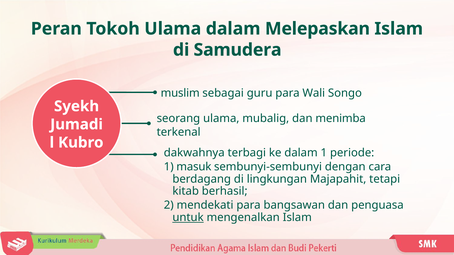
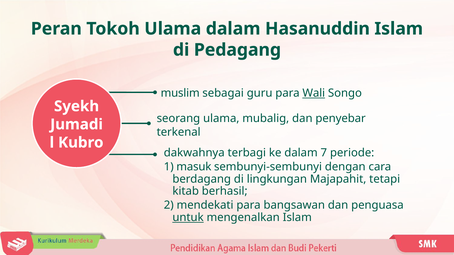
Melepaskan: Melepaskan -> Hasanuddin
Samudera: Samudera -> Pedagang
Wali underline: none -> present
menimba: menimba -> penyebar
dalam 1: 1 -> 7
